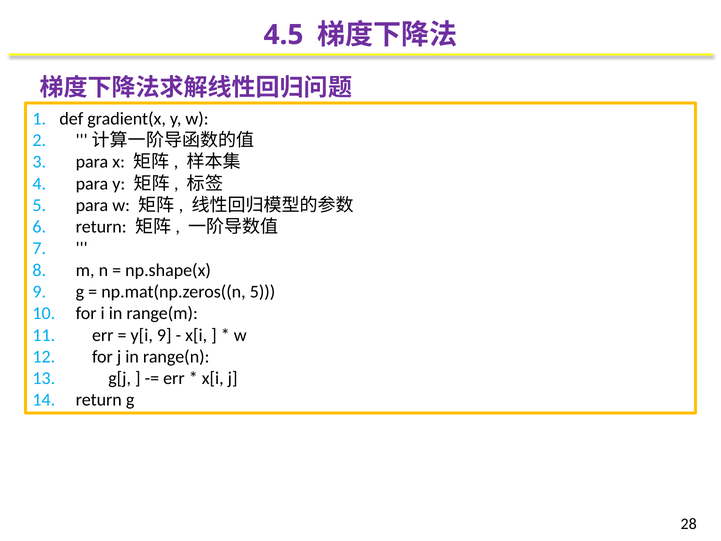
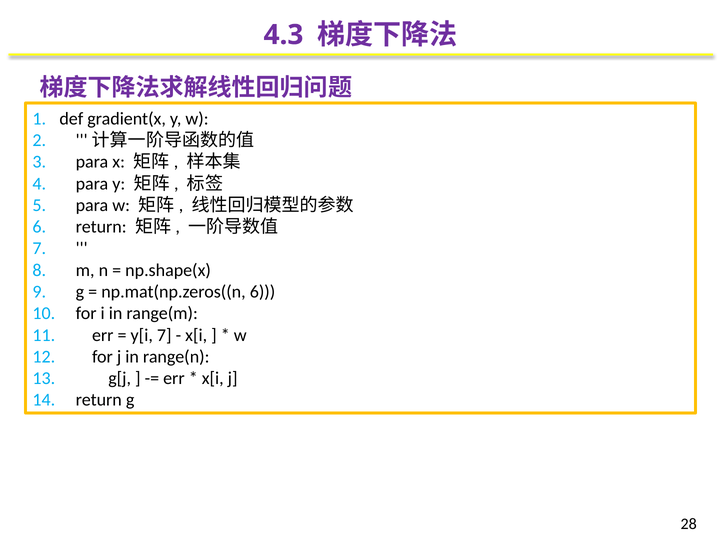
4.5: 4.5 -> 4.3
np.mat(np.zeros((n 5: 5 -> 6
y[i 9: 9 -> 7
